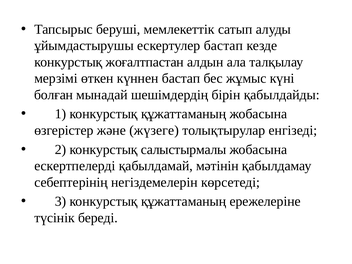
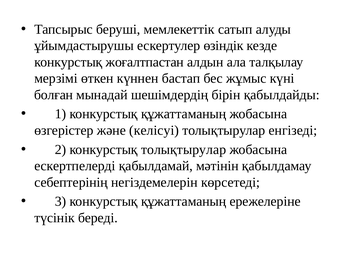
ескертулер бастап: бастап -> өзіндік
жүзеге: жүзеге -> келісуі
конкурстық салыстырмалы: салыстырмалы -> толықтырулар
